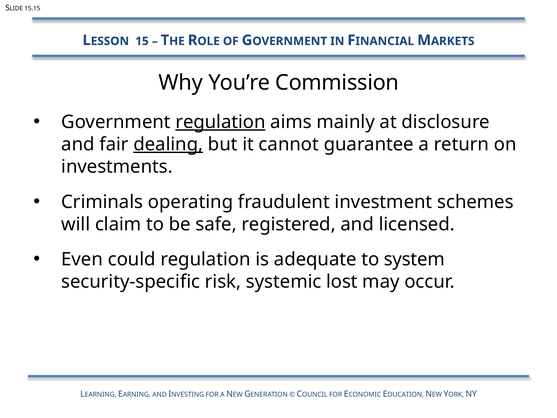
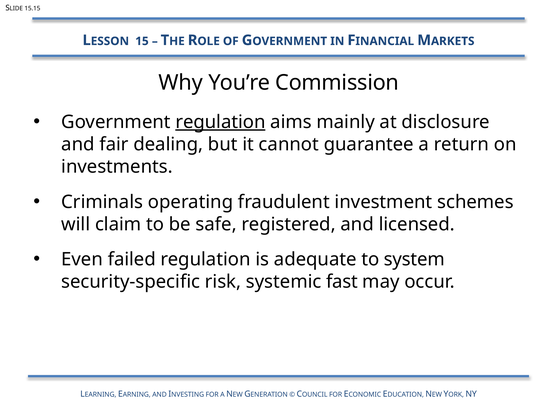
dealing underline: present -> none
could: could -> failed
lost: lost -> fast
